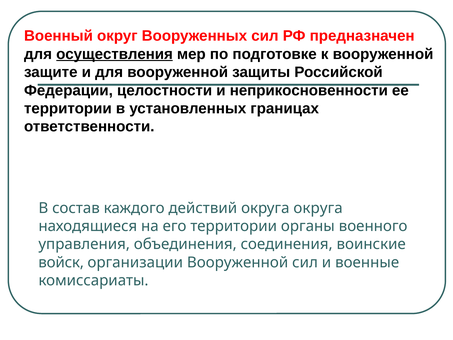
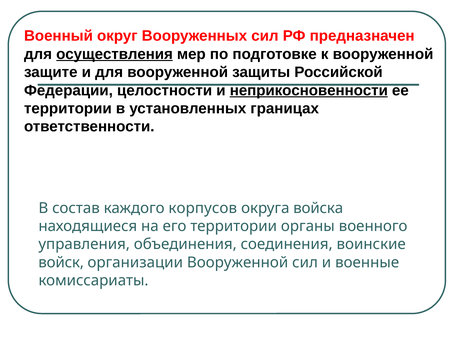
неприкосновенности underline: none -> present
действий: действий -> корпусов
округа округа: округа -> войска
